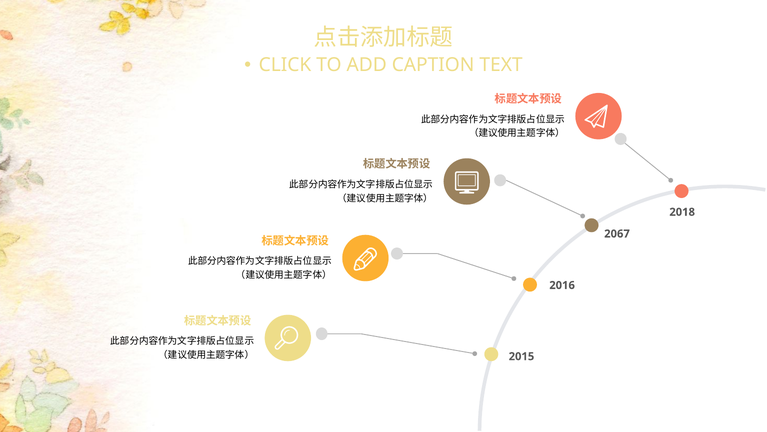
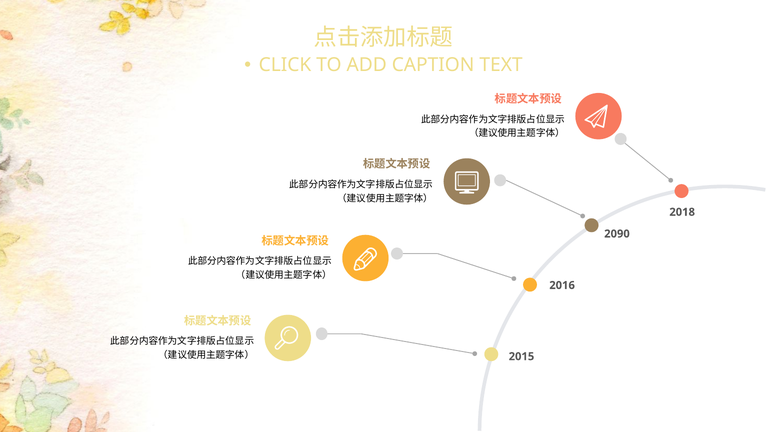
2067: 2067 -> 2090
